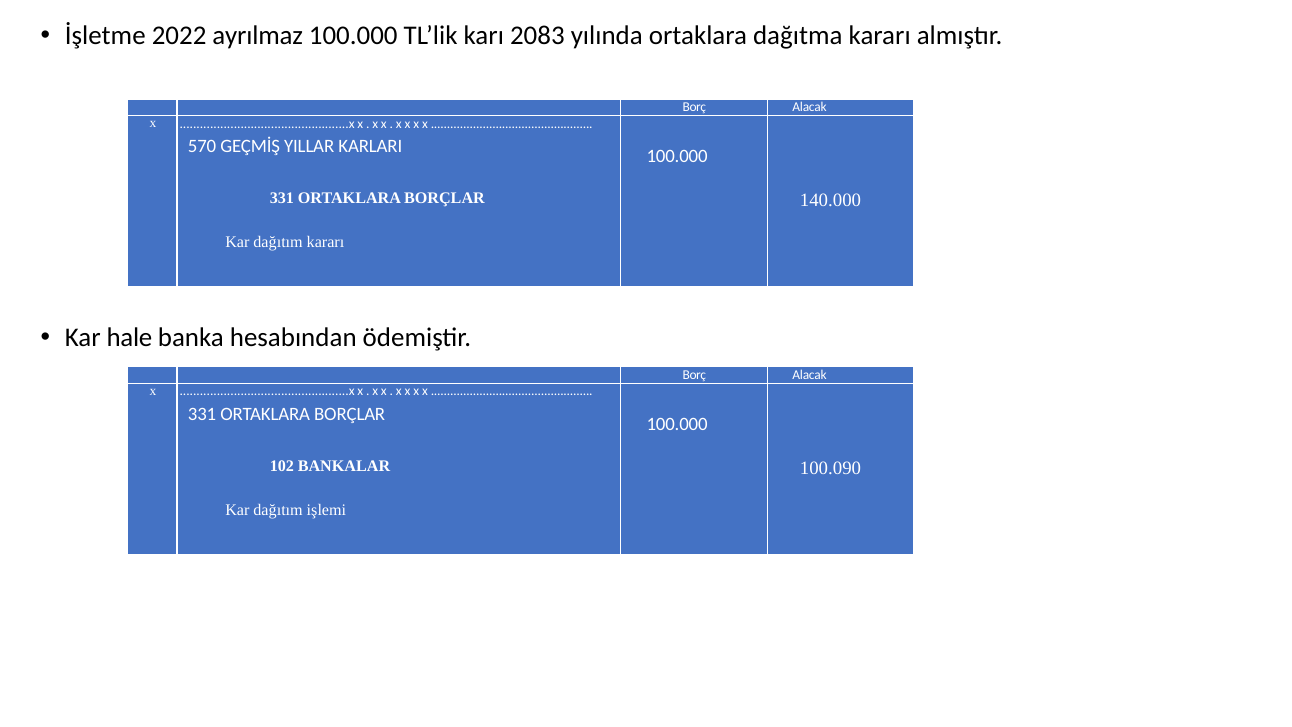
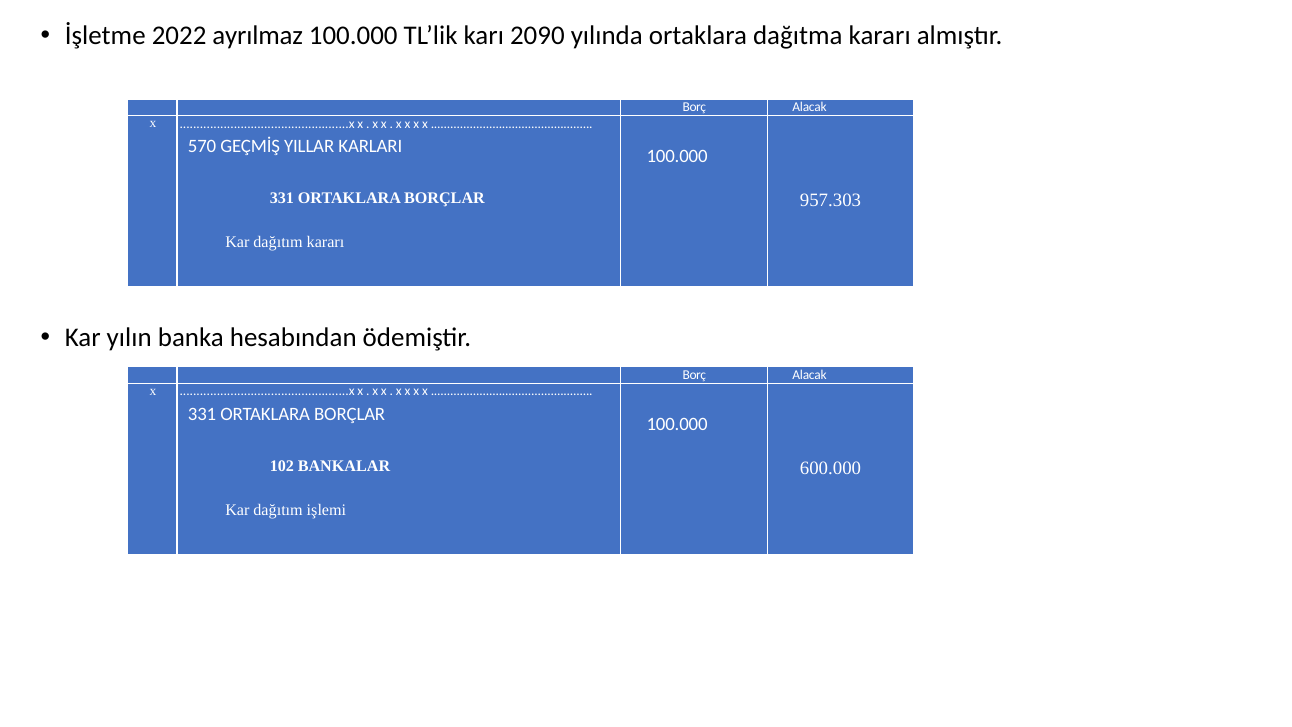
2083: 2083 -> 2090
140.000: 140.000 -> 957.303
hale: hale -> yılın
100.090: 100.090 -> 600.000
